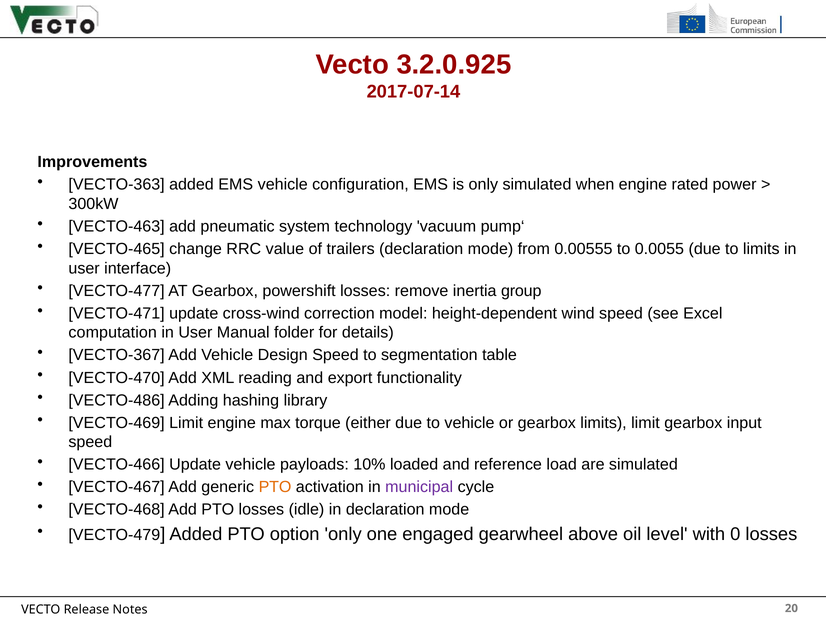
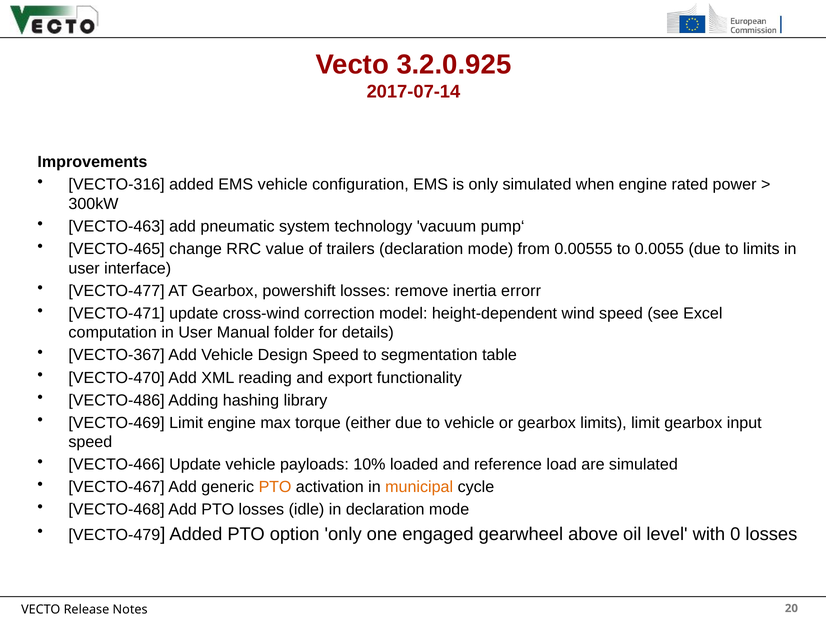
VECTO-363: VECTO-363 -> VECTO-316
group: group -> errorr
municipal colour: purple -> orange
